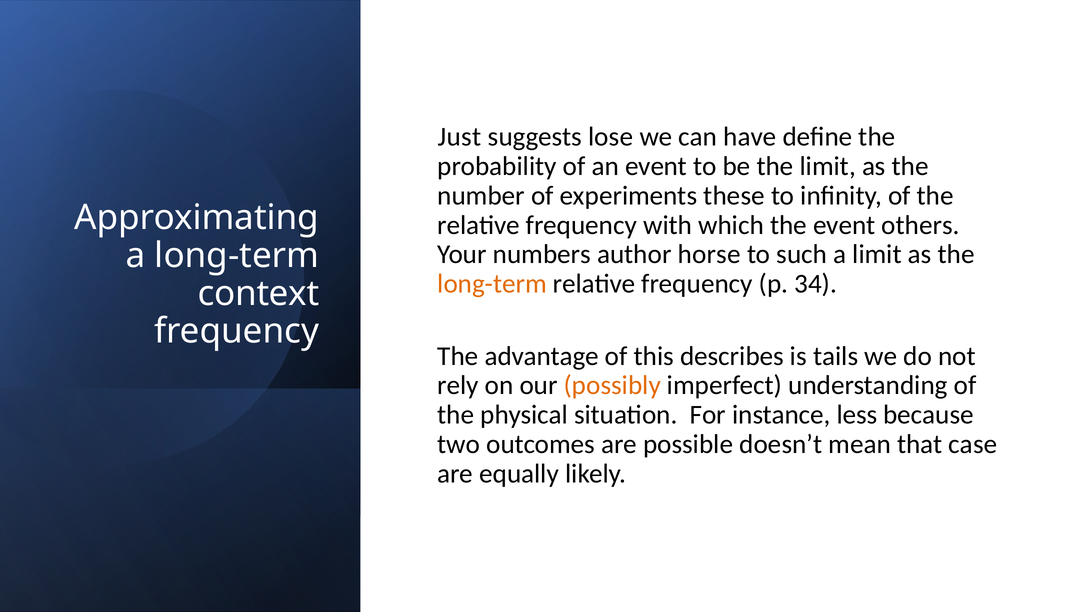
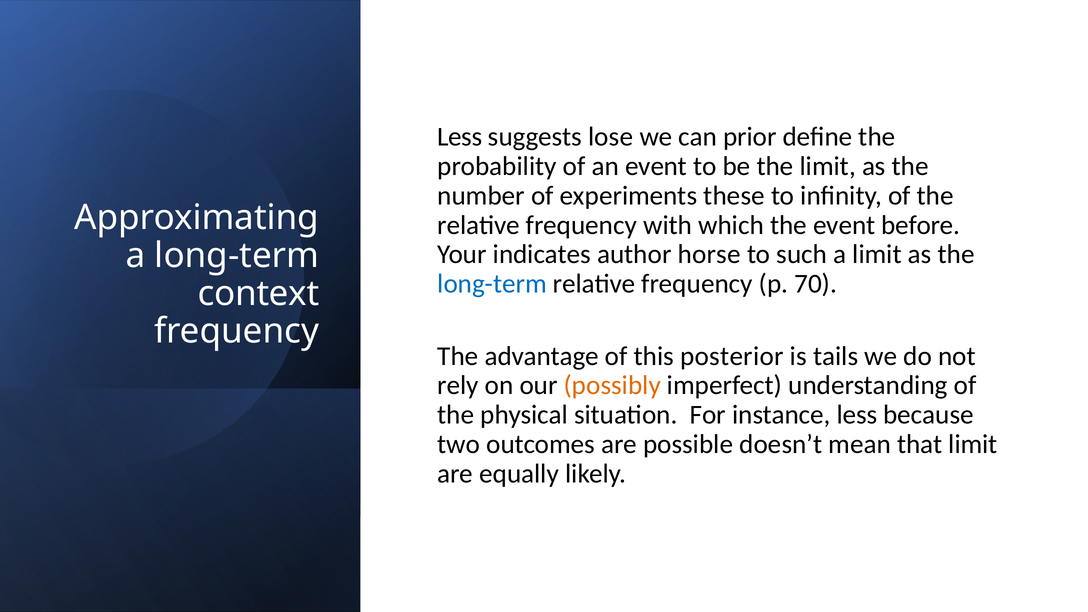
Just at (459, 137): Just -> Less
have: have -> prior
others: others -> before
numbers: numbers -> indicates
long-term at (492, 284) colour: orange -> blue
34: 34 -> 70
describes: describes -> posterior
that case: case -> limit
